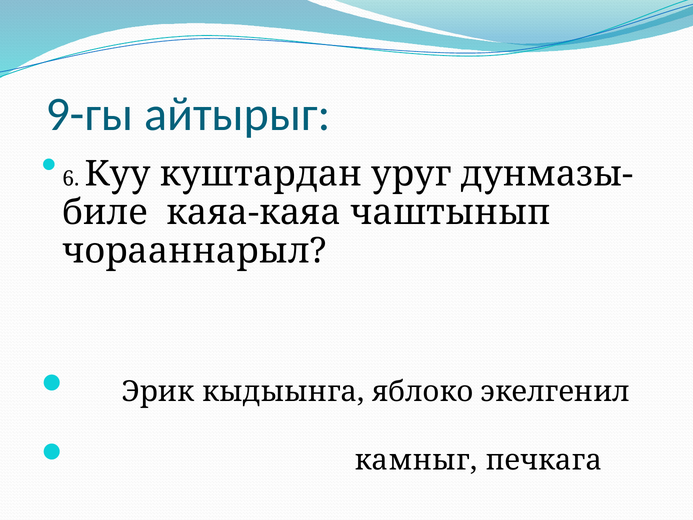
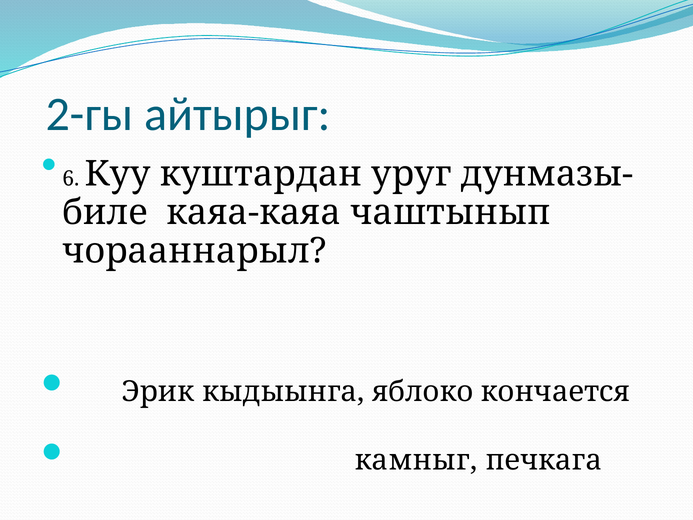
9-гы: 9-гы -> 2-гы
экелгенил: экелгенил -> кончается
